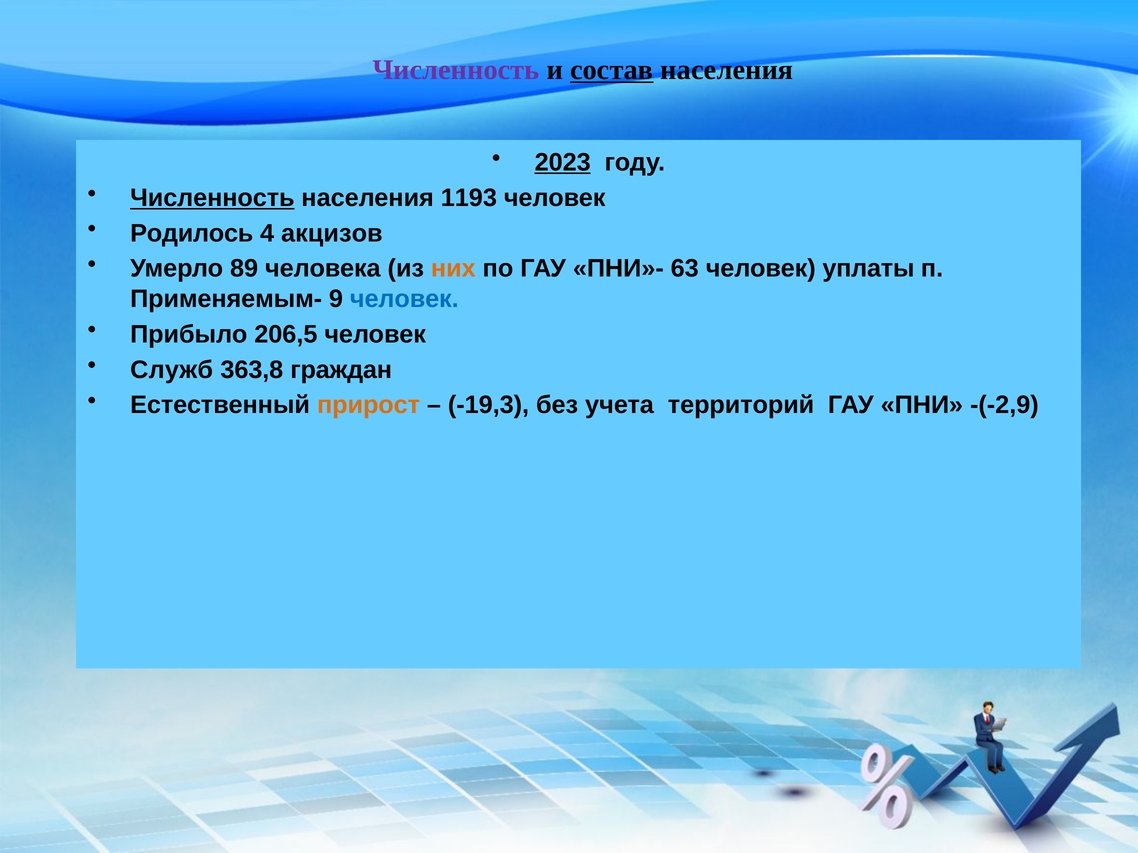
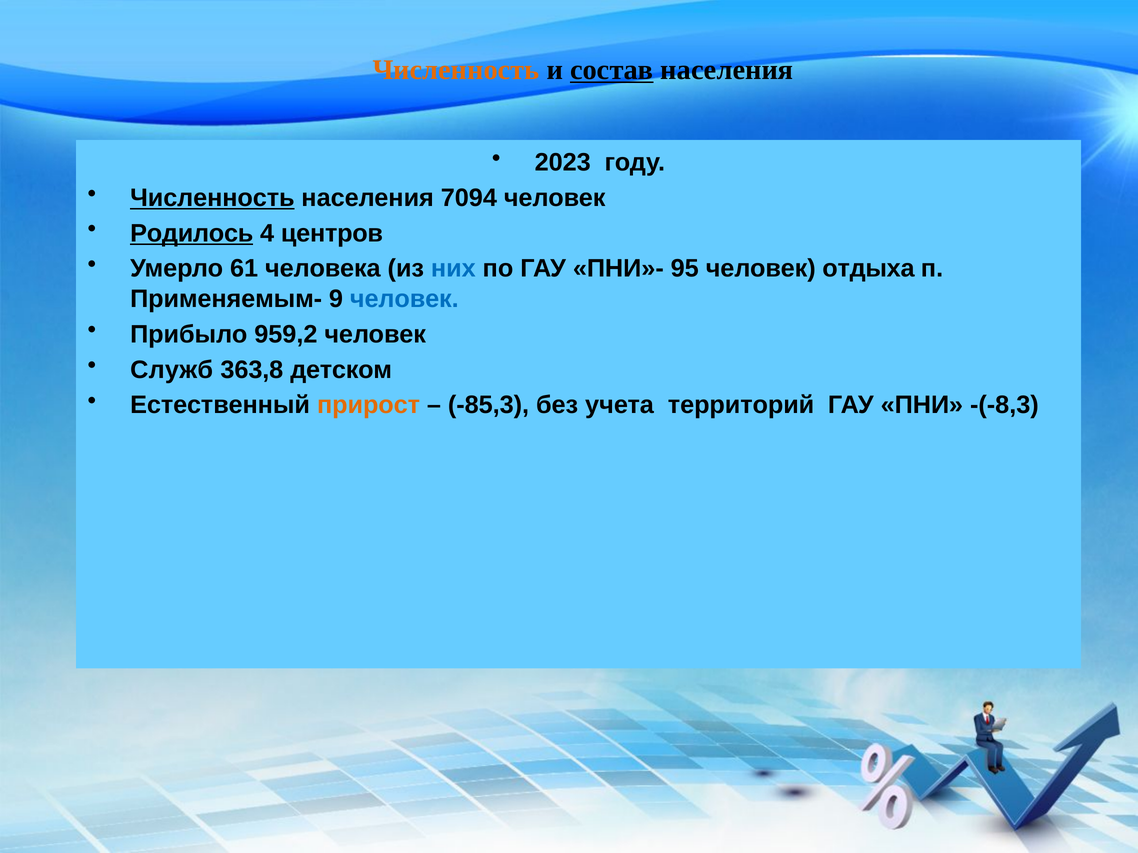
Численность at (456, 70) colour: purple -> orange
2023 underline: present -> none
1193: 1193 -> 7094
Родилось underline: none -> present
акцизов: акцизов -> центров
89: 89 -> 61
них colour: orange -> blue
63: 63 -> 95
уплаты: уплаты -> отдыха
206,5: 206,5 -> 959,2
граждан: граждан -> детском
-19,3: -19,3 -> -85,3
-(-2,9: -(-2,9 -> -(-8,3
